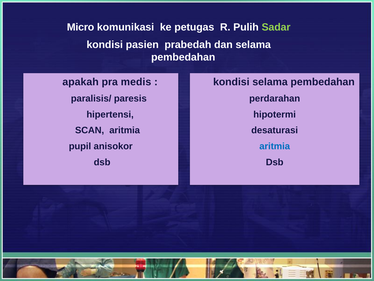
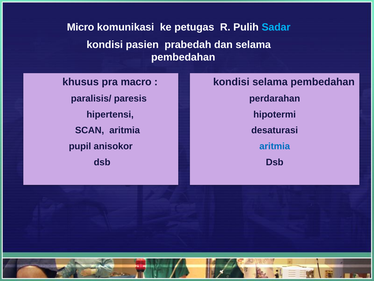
Sadar colour: light green -> light blue
apakah: apakah -> khusus
medis: medis -> macro
